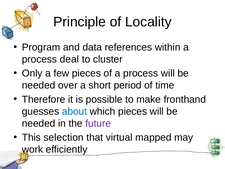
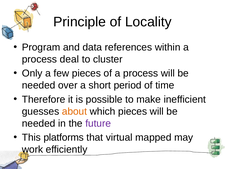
fronthand: fronthand -> inefficient
about colour: blue -> orange
selection: selection -> platforms
